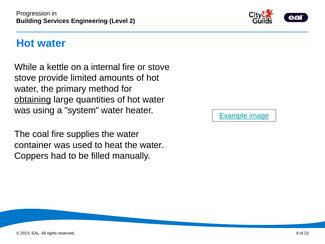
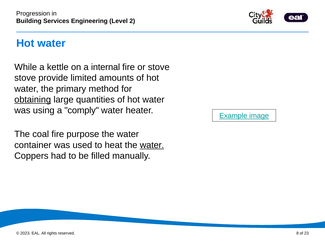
system: system -> comply
supplies: supplies -> purpose
water at (152, 145) underline: none -> present
